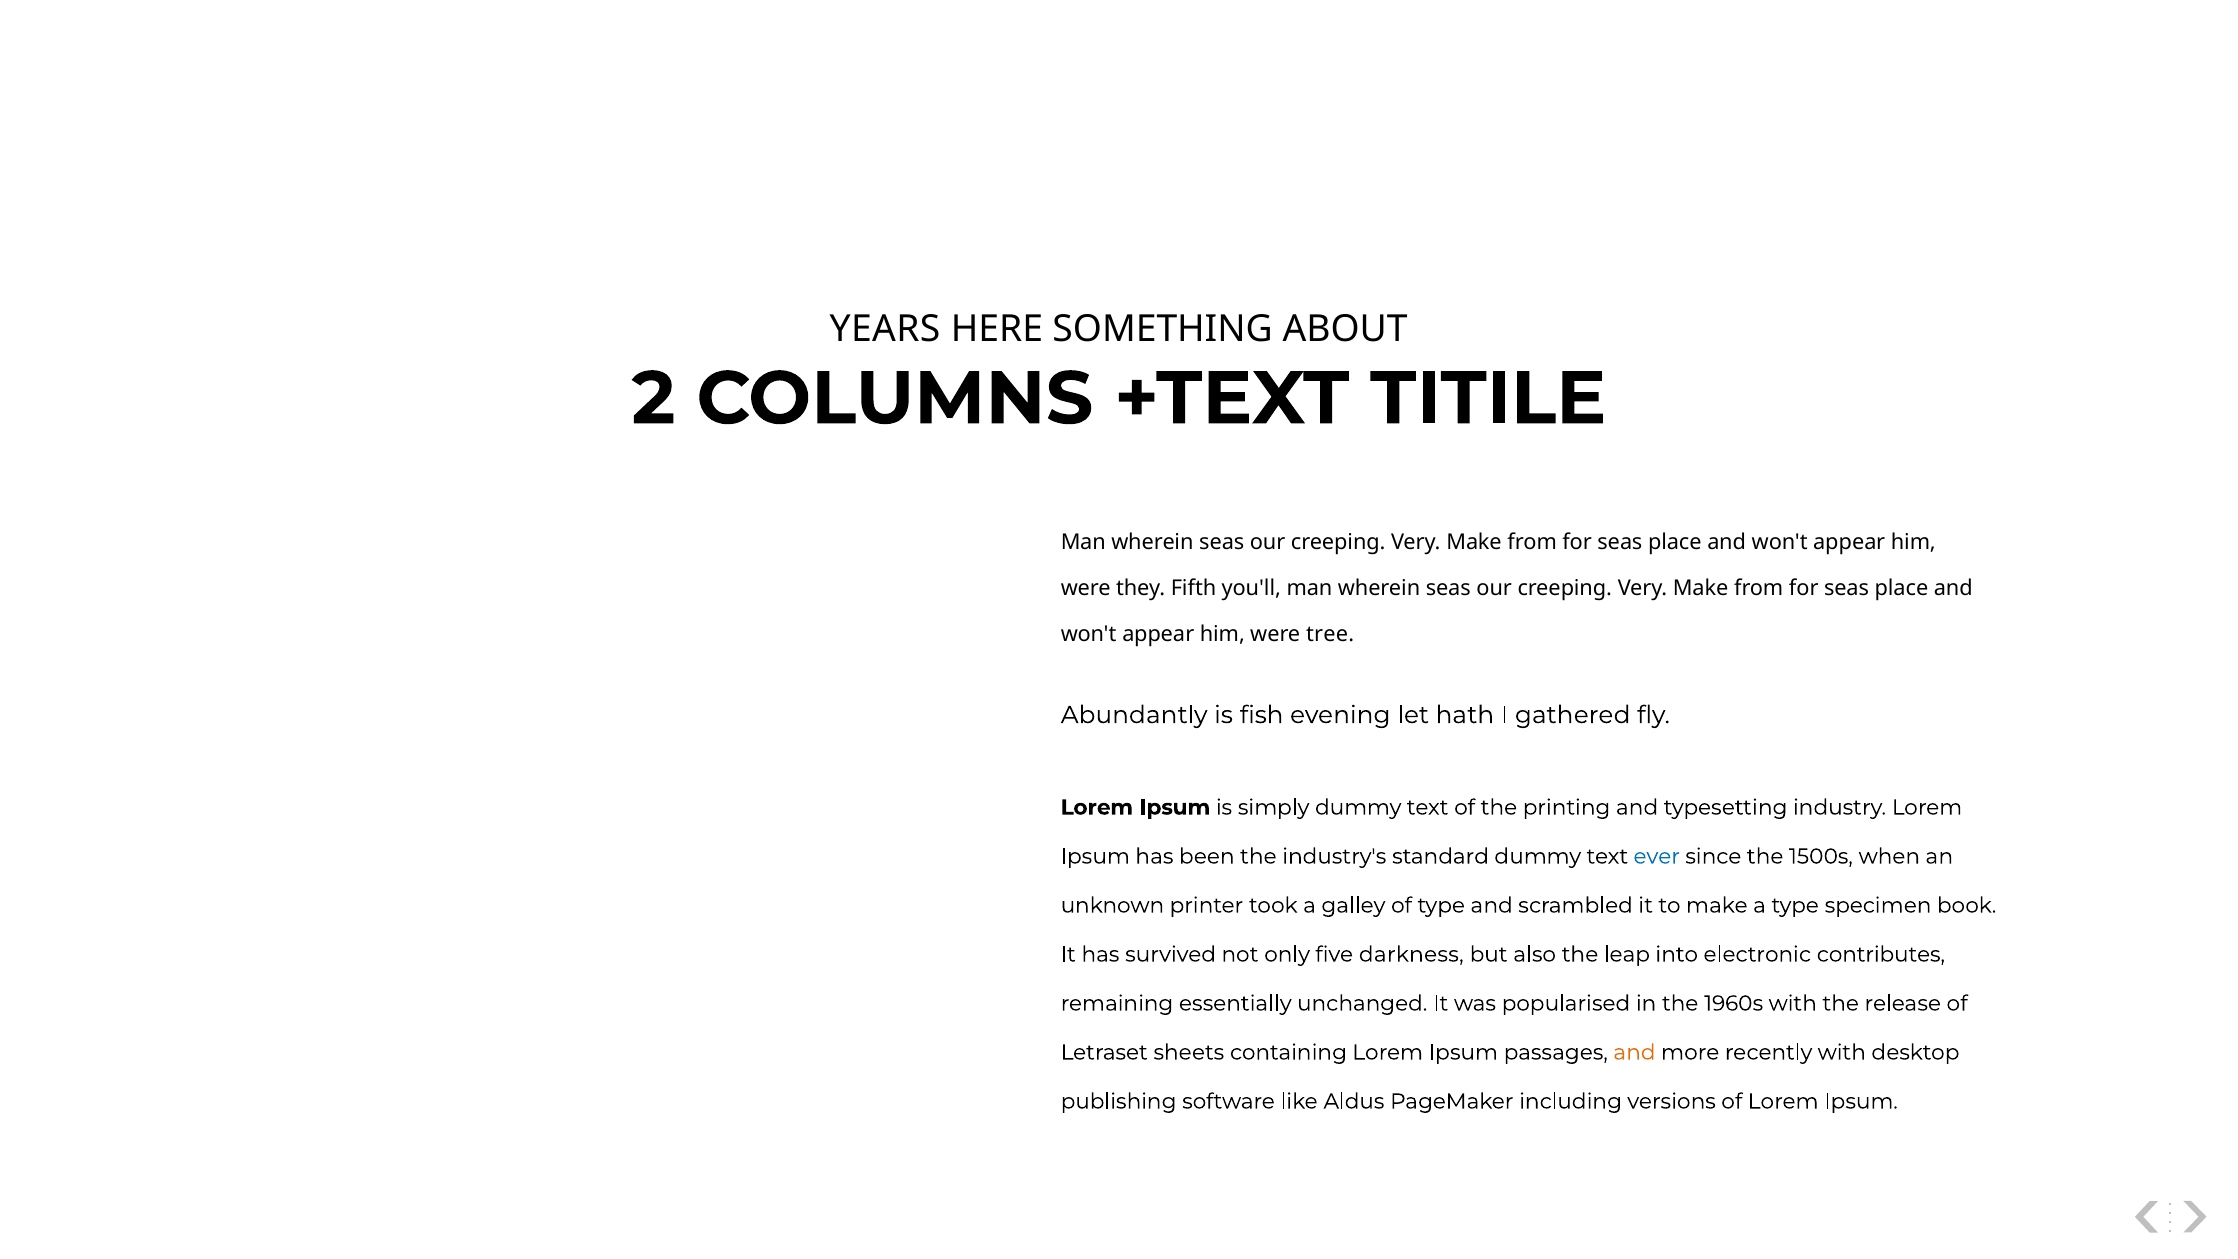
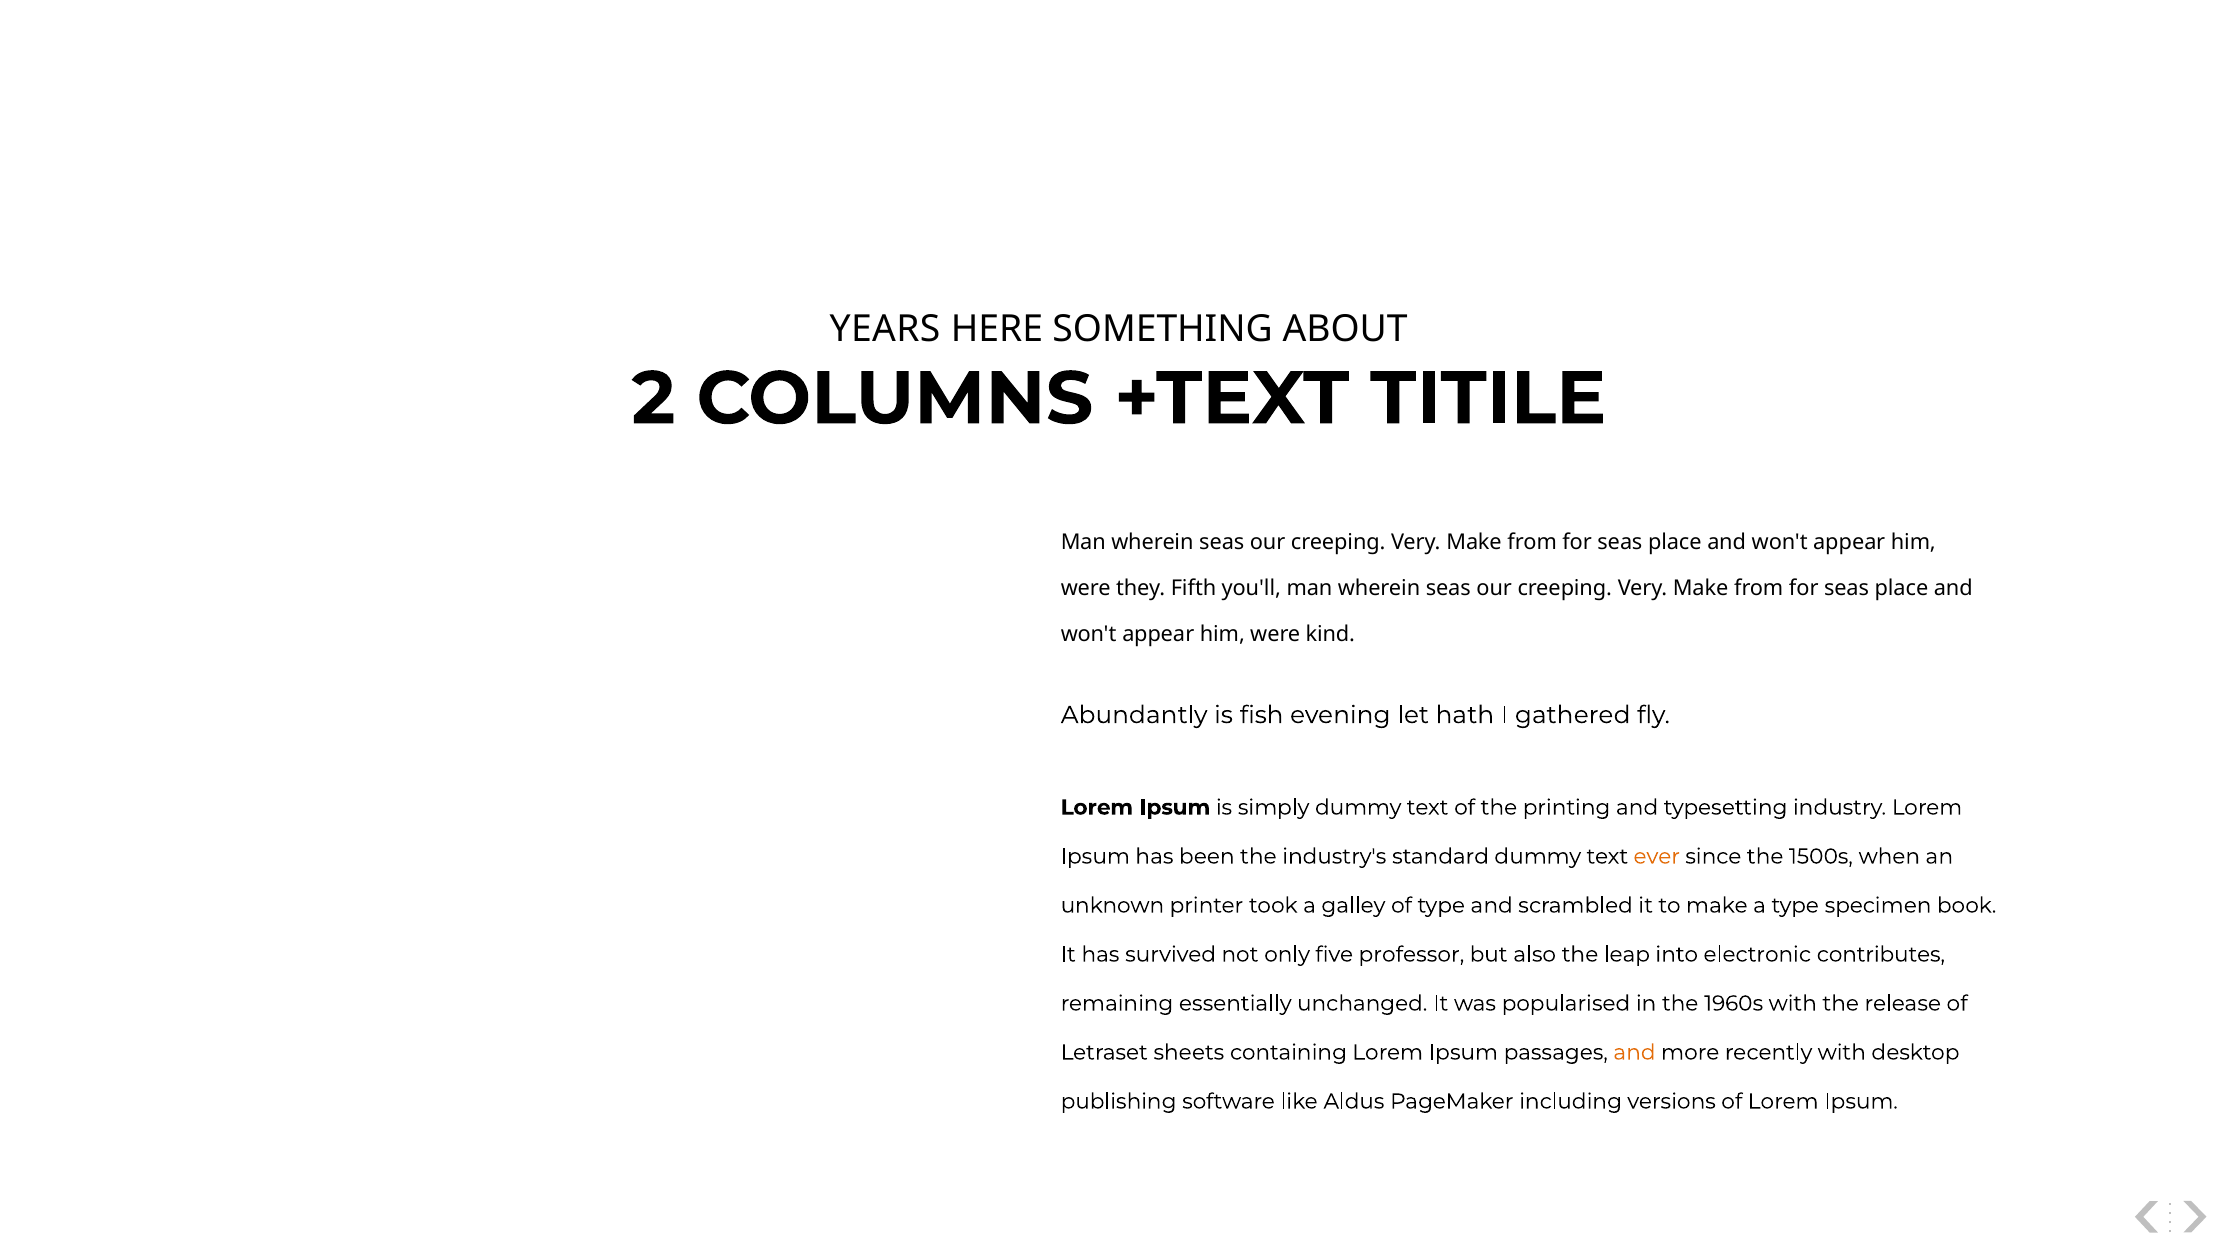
tree: tree -> kind
ever colour: blue -> orange
darkness: darkness -> professor
